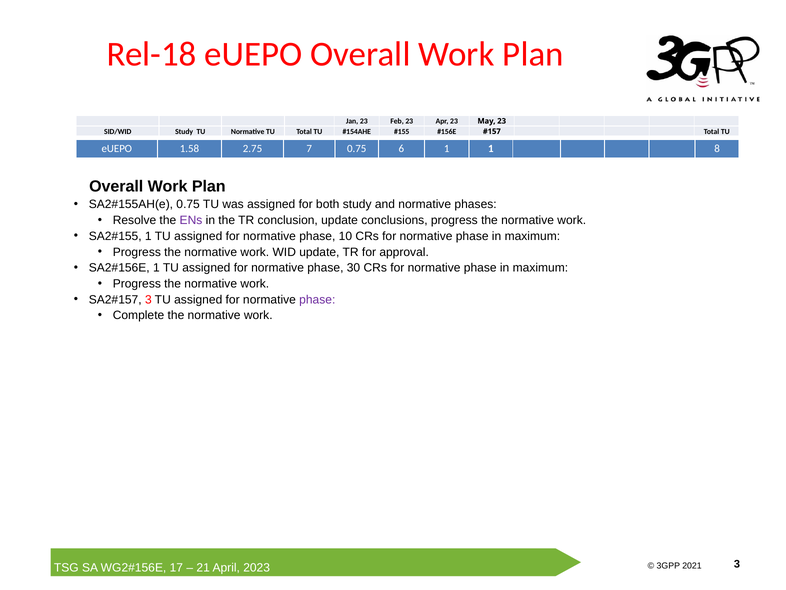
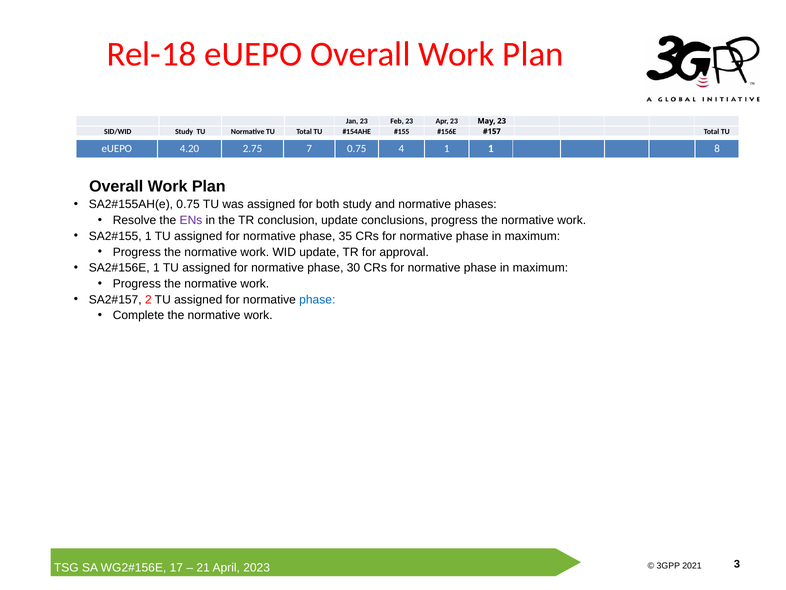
1.58: 1.58 -> 4.20
6: 6 -> 4
10: 10 -> 35
3 at (148, 299): 3 -> 2
phase at (317, 299) colour: purple -> blue
